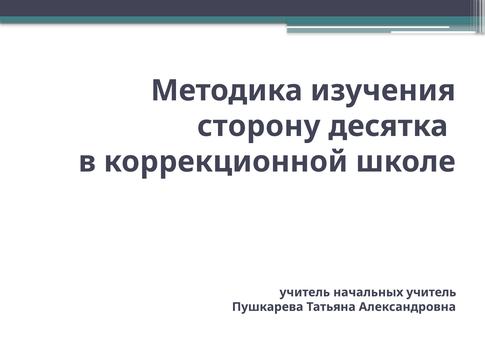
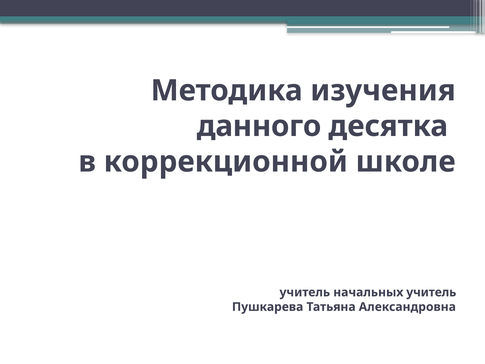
сторону: сторону -> данного
